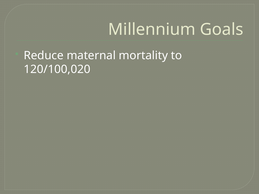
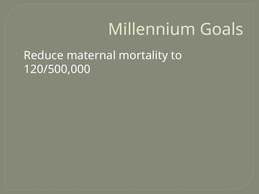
120/100,020: 120/100,020 -> 120/500,000
